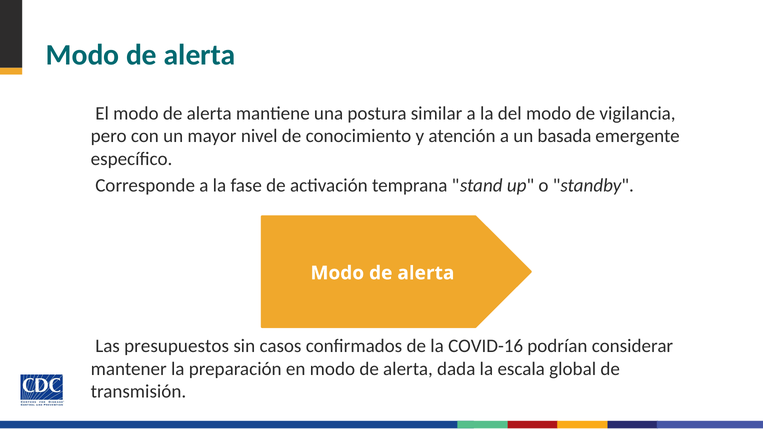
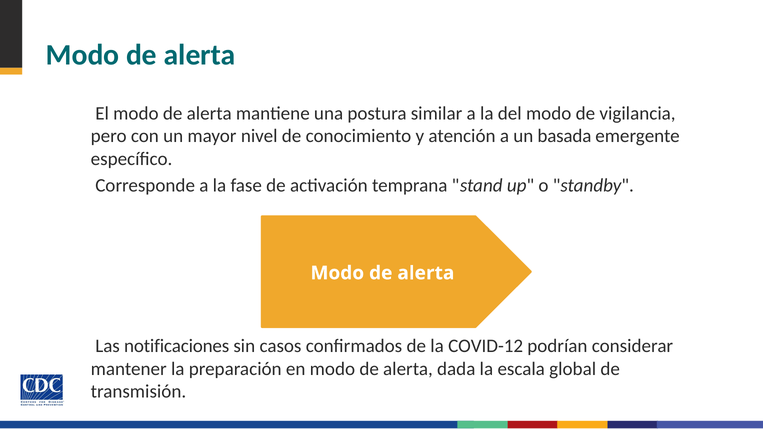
presupuestos: presupuestos -> notificaciones
COVID-16: COVID-16 -> COVID-12
